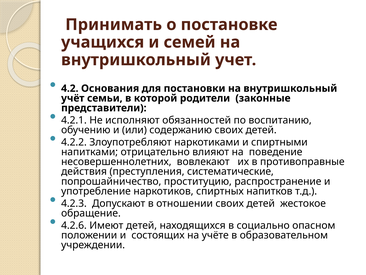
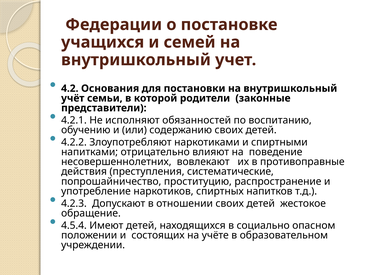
Принимать: Принимать -> Федерации
4.2.6: 4.2.6 -> 4.5.4
